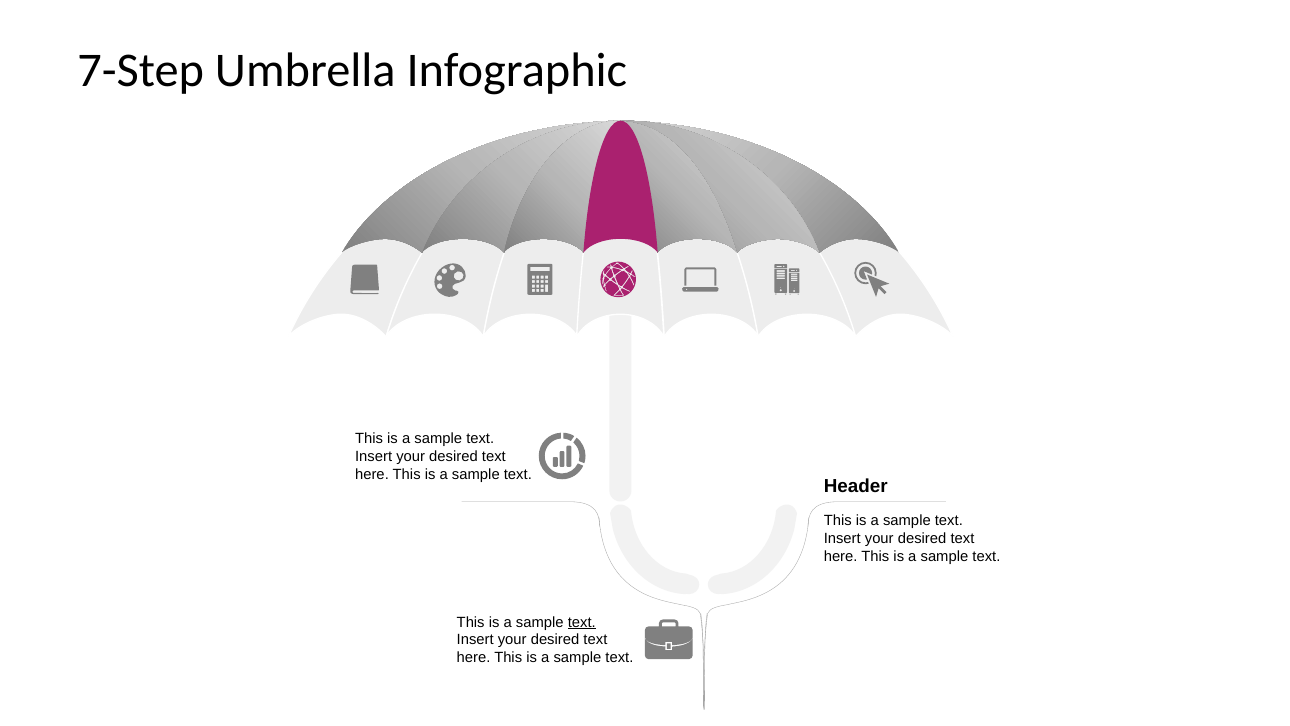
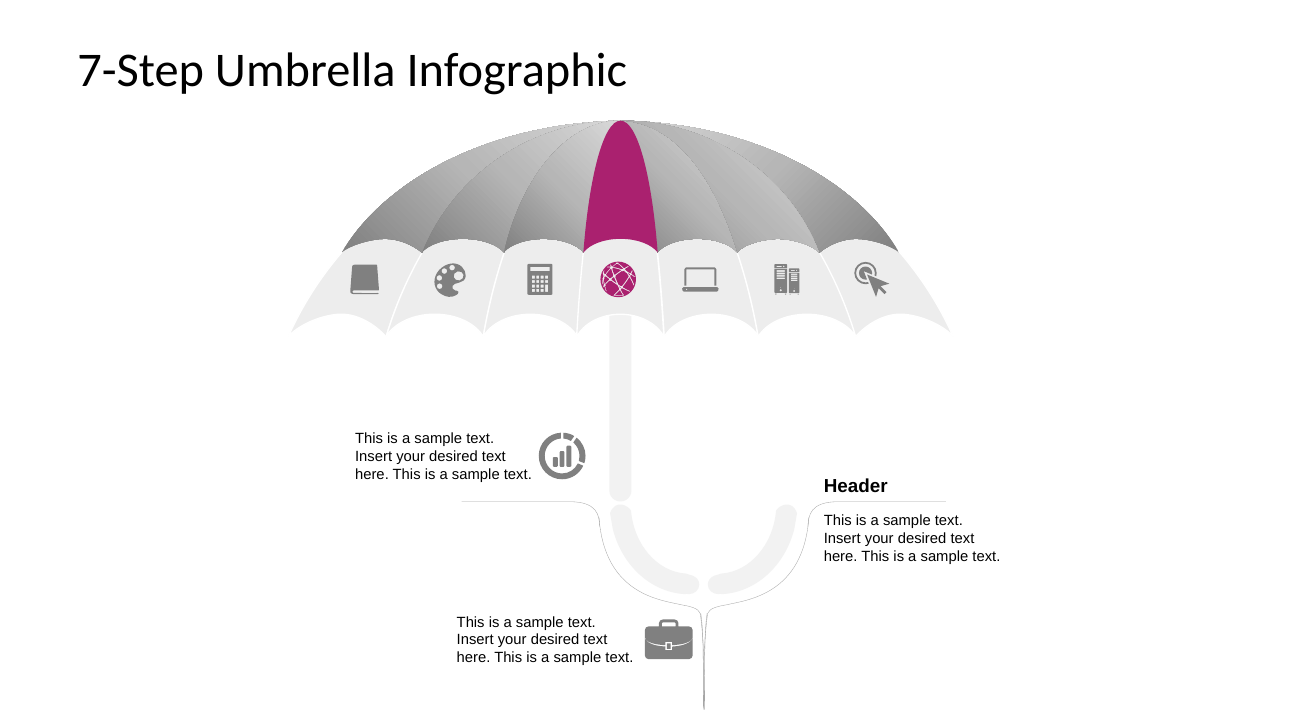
text at (582, 622) underline: present -> none
